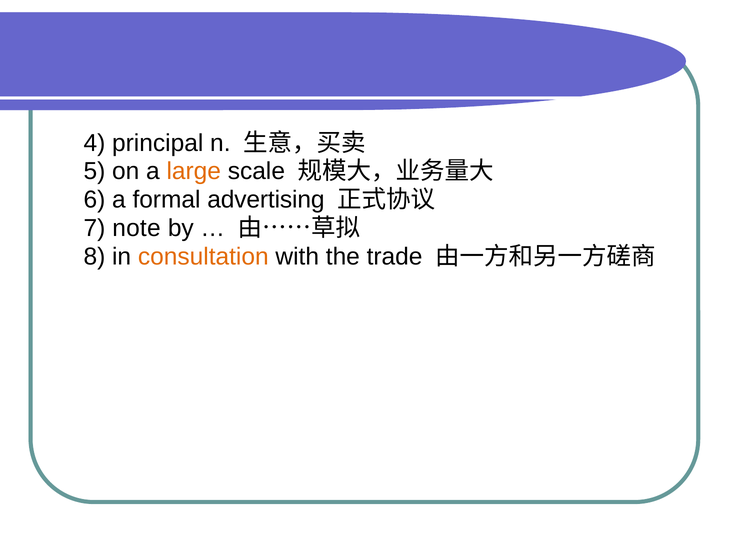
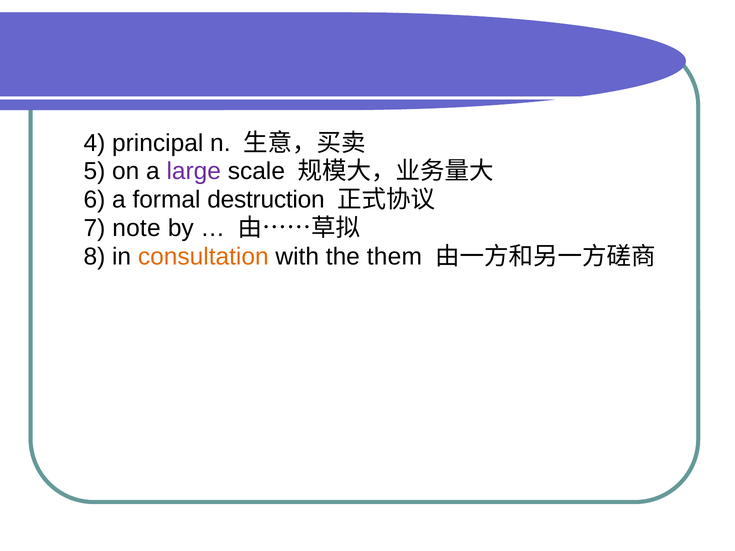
large colour: orange -> purple
advertising: advertising -> destruction
trade: trade -> them
